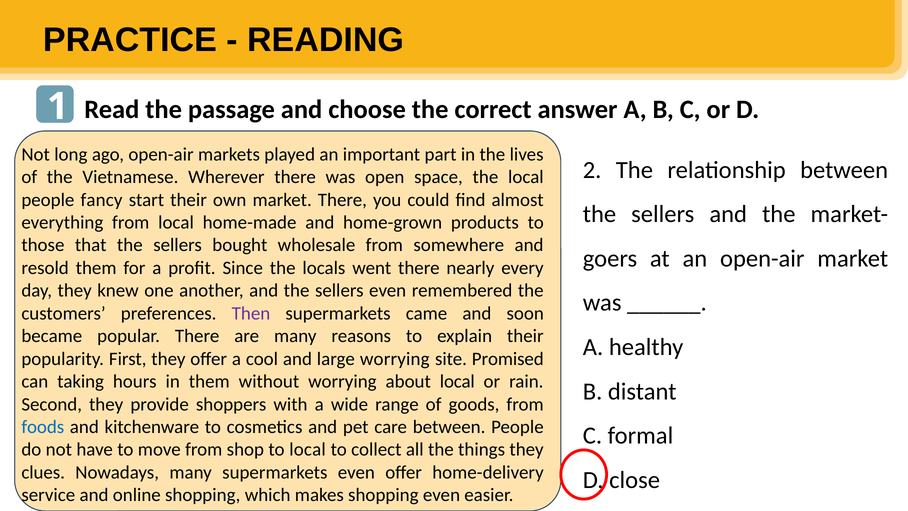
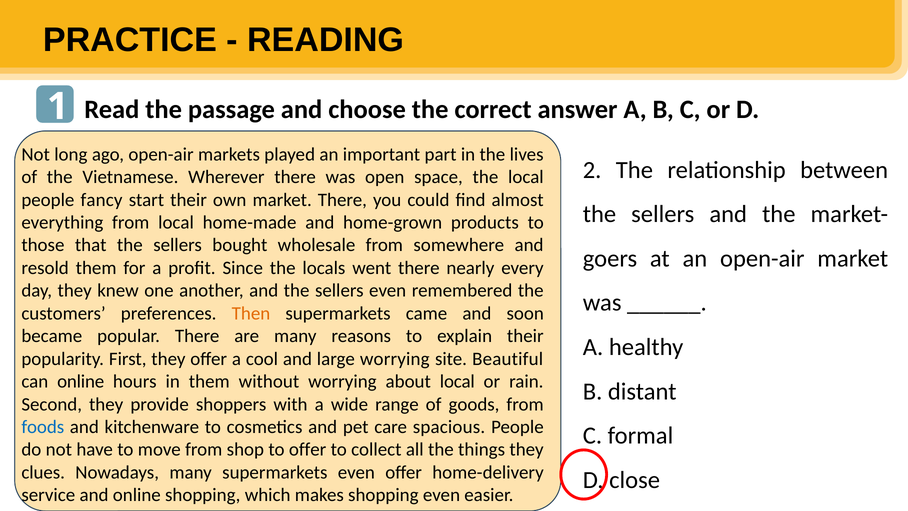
Then colour: purple -> orange
Promised: Promised -> Beautiful
can taking: taking -> online
care between: between -> spacious
to local: local -> offer
